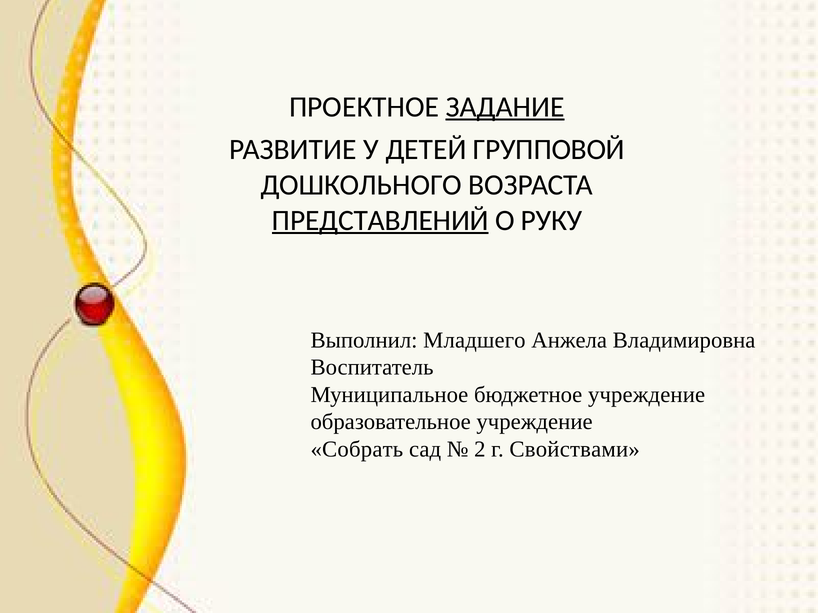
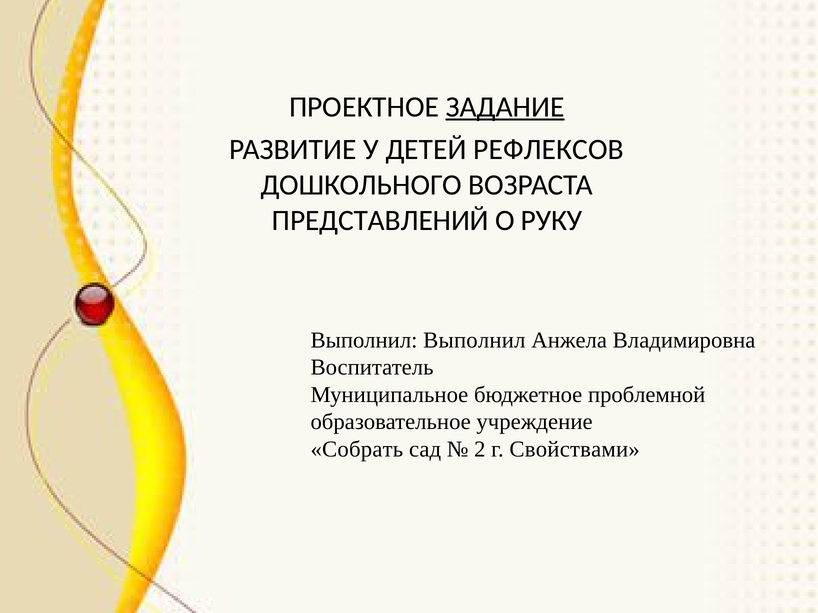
ГРУППОВОЙ: ГРУППОВОЙ -> РЕФЛЕКСОВ
ПРЕДСТАВЛЕНИЙ underline: present -> none
Выполнил Младшего: Младшего -> Выполнил
бюджетное учреждение: учреждение -> проблемной
